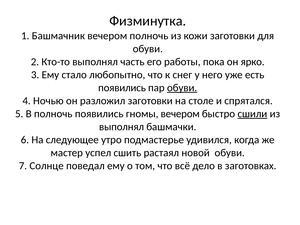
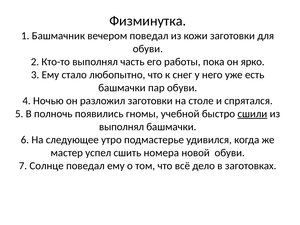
вечером полночь: полночь -> поведал
появились at (122, 88): появились -> башмачки
обуви at (182, 88) underline: present -> none
гномы вечером: вечером -> учебной
растаял: растаял -> номера
